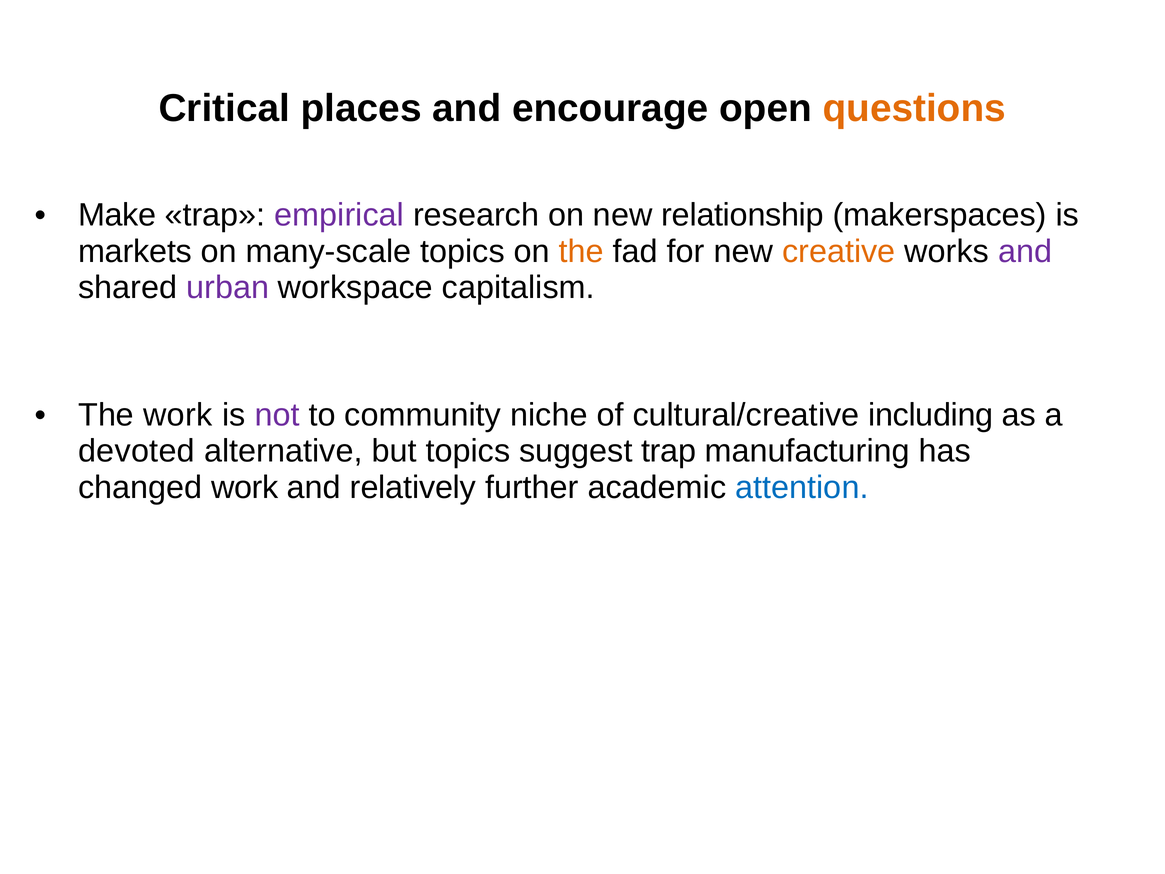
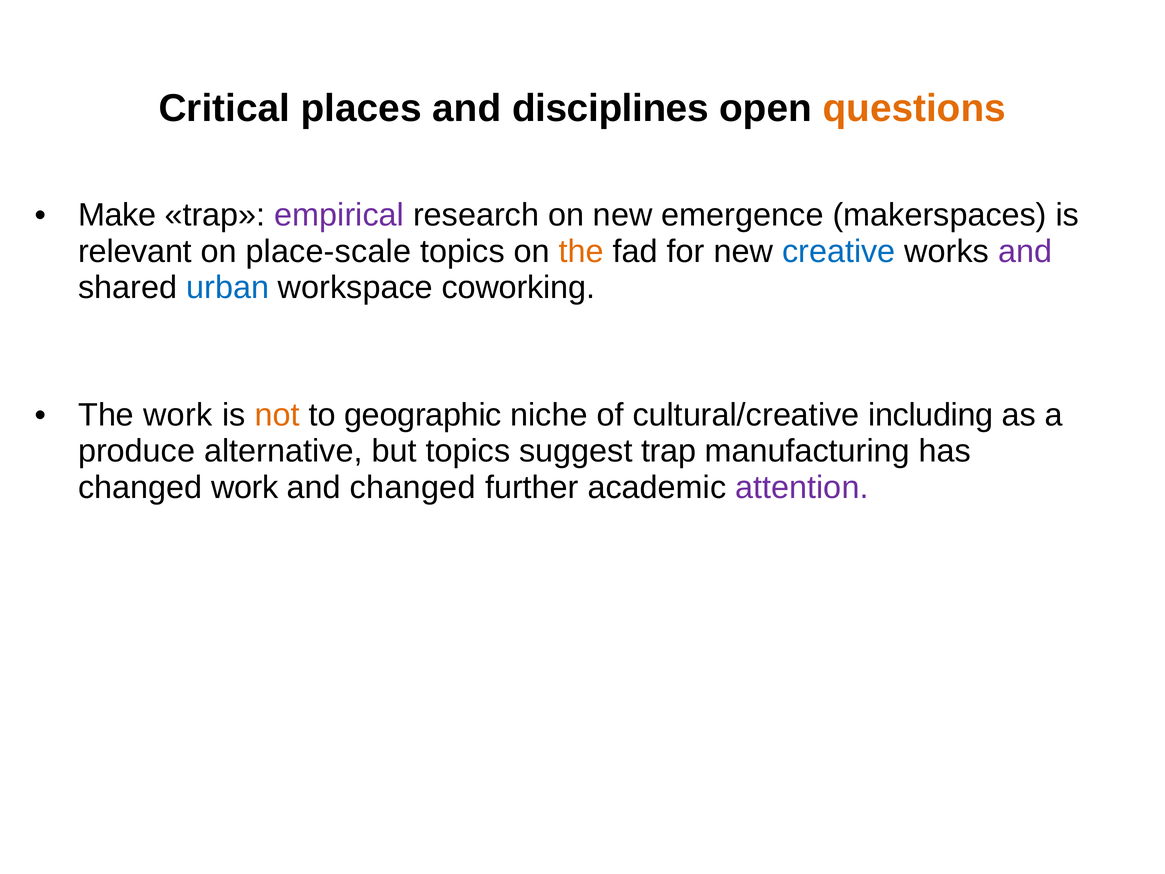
encourage: encourage -> disciplines
relationship: relationship -> emergence
markets: markets -> relevant
many-scale: many-scale -> place-scale
creative colour: orange -> blue
urban colour: purple -> blue
capitalism: capitalism -> coworking
not colour: purple -> orange
community: community -> geographic
devoted: devoted -> produce
and relatively: relatively -> changed
attention colour: blue -> purple
